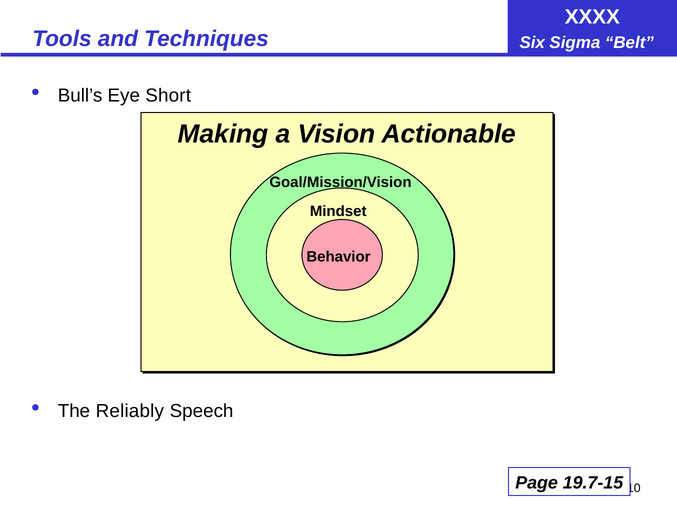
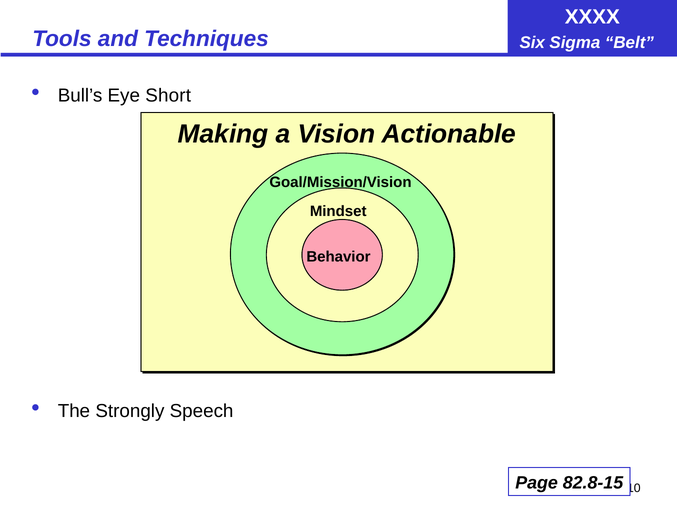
Reliably: Reliably -> Strongly
19.7-15: 19.7-15 -> 82.8-15
